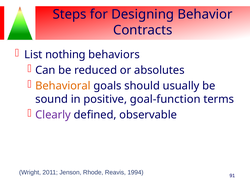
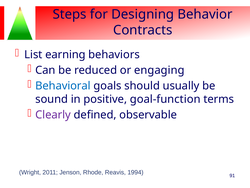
nothing: nothing -> earning
absolutes: absolutes -> engaging
Behavioral colour: orange -> blue
